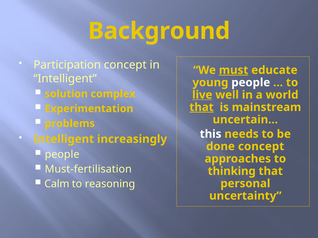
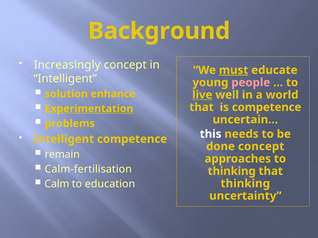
Participation: Participation -> Increasingly
people at (251, 83) colour: white -> pink
complex: complex -> enhance
Experimentation underline: none -> present
that at (202, 107) underline: present -> none
is mainstream: mainstream -> competence
Intelligent increasingly: increasingly -> competence
people at (62, 155): people -> remain
Must-fertilisation: Must-fertilisation -> Calm-fertilisation
reasoning: reasoning -> education
personal at (245, 184): personal -> thinking
